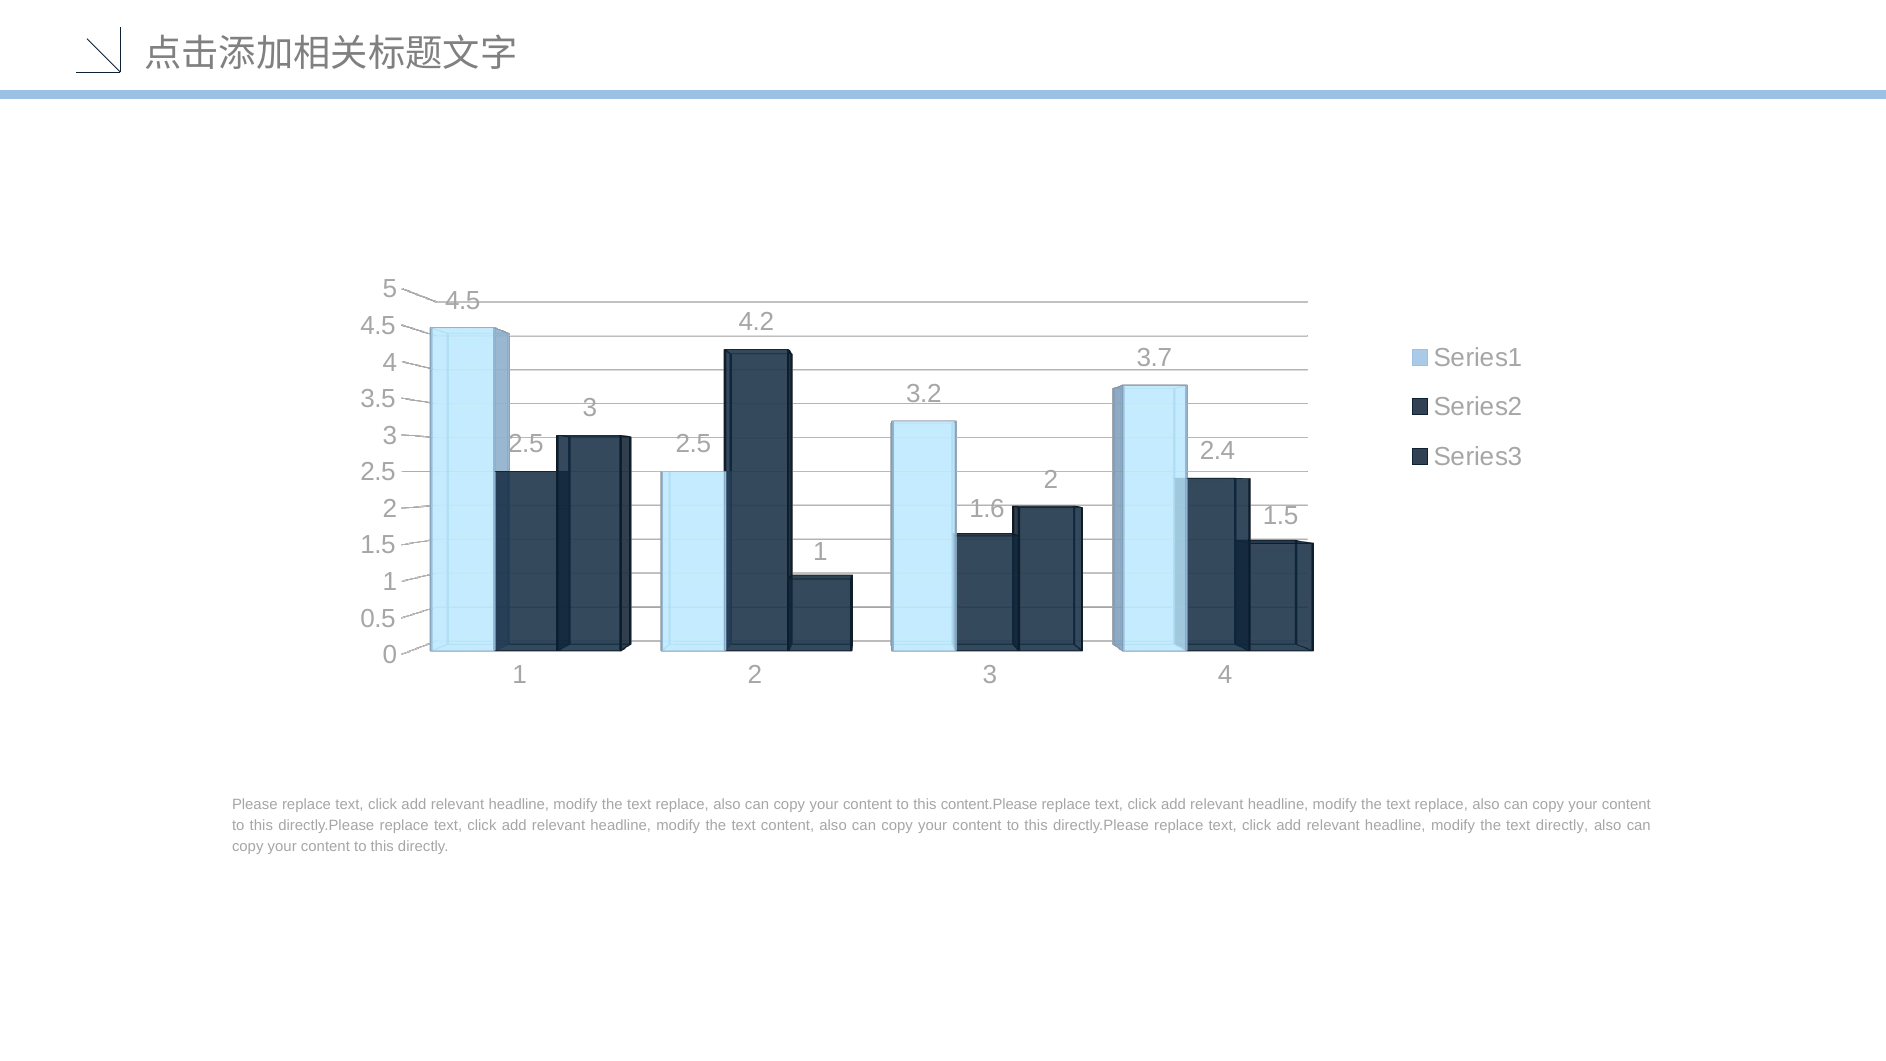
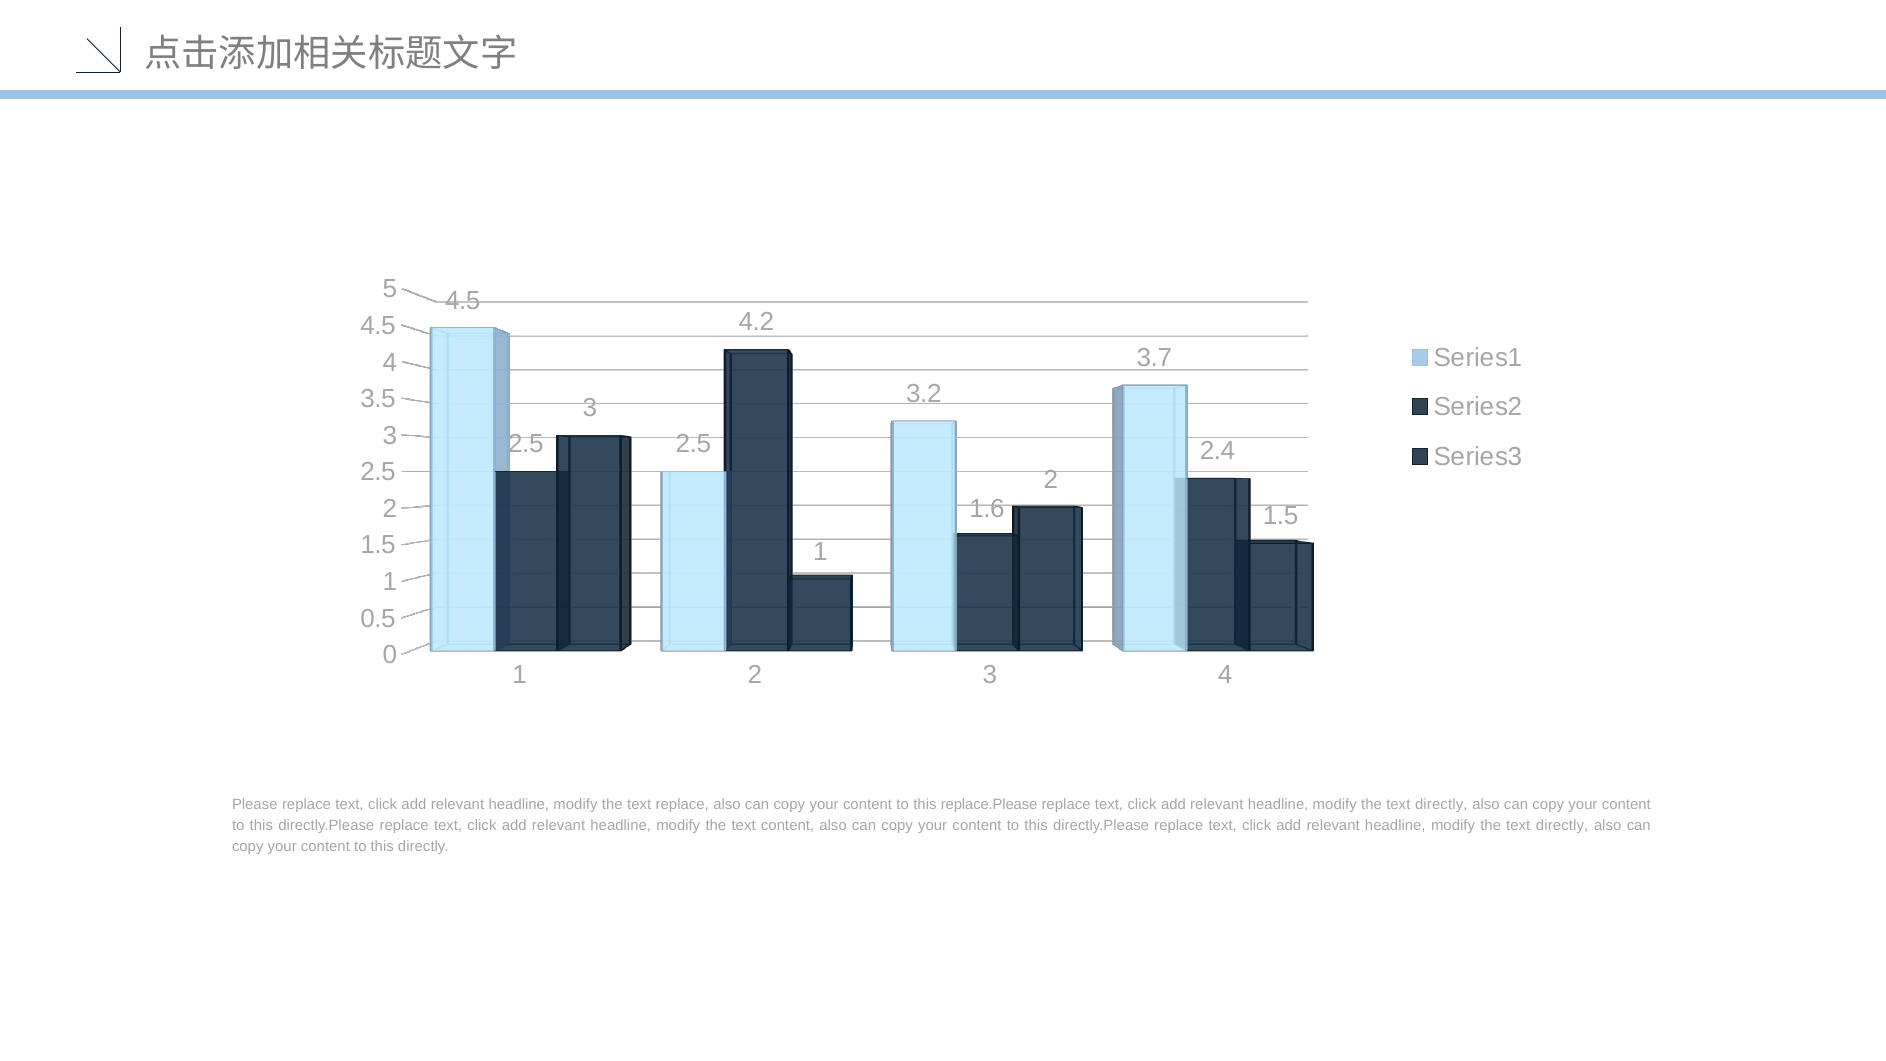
content.Please: content.Please -> replace.Please
replace at (1441, 804): replace -> directly
